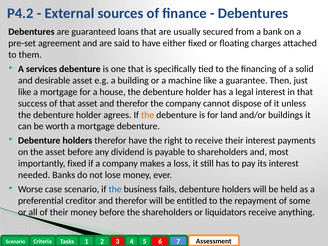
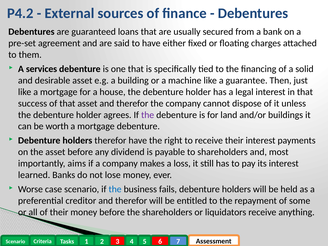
the at (148, 115) colour: orange -> purple
importantly fixed: fixed -> aims
needed: needed -> learned
